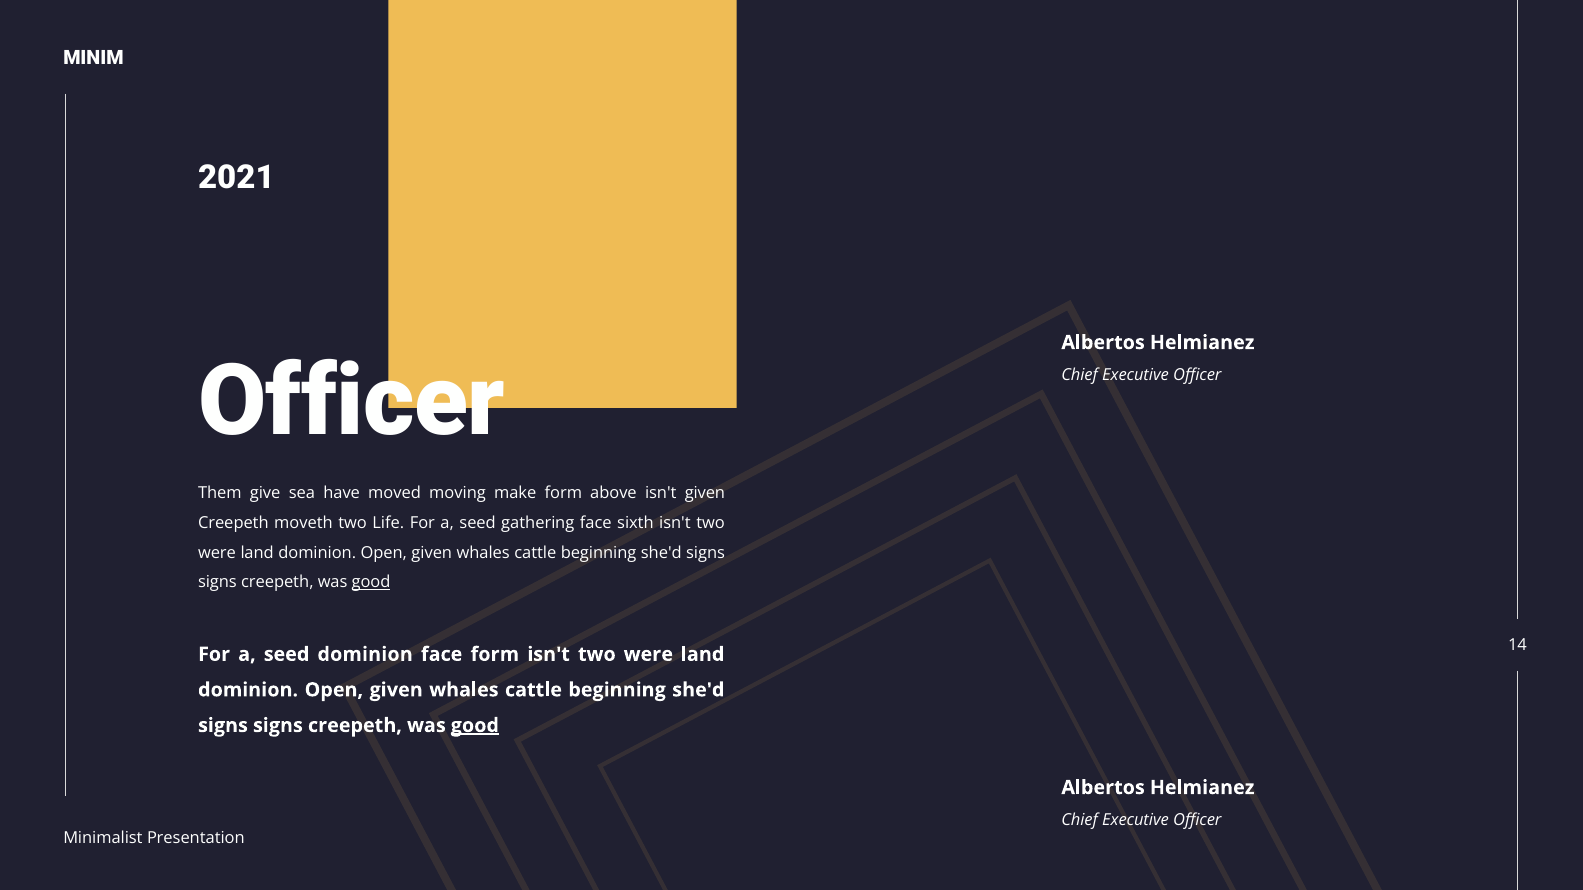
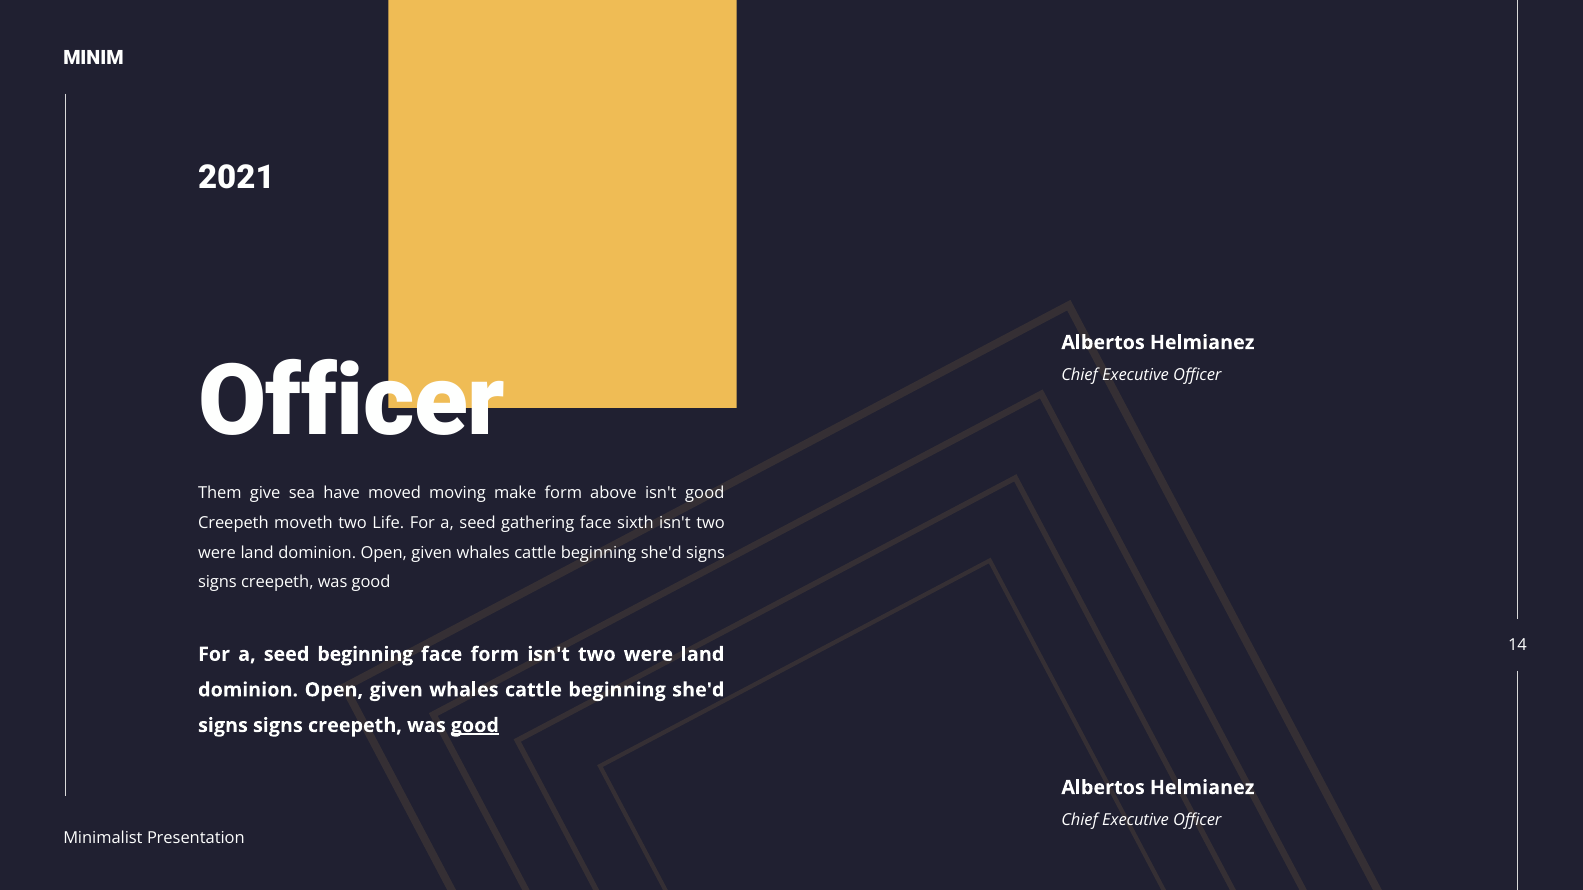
isn't given: given -> good
good at (371, 583) underline: present -> none
seed dominion: dominion -> beginning
